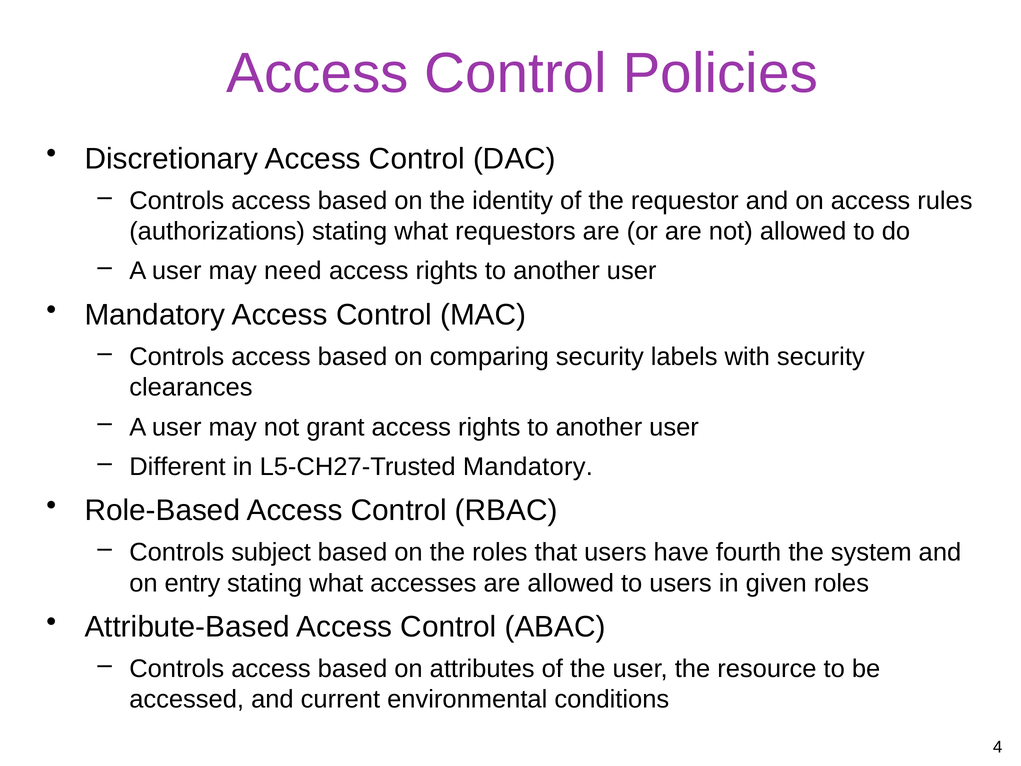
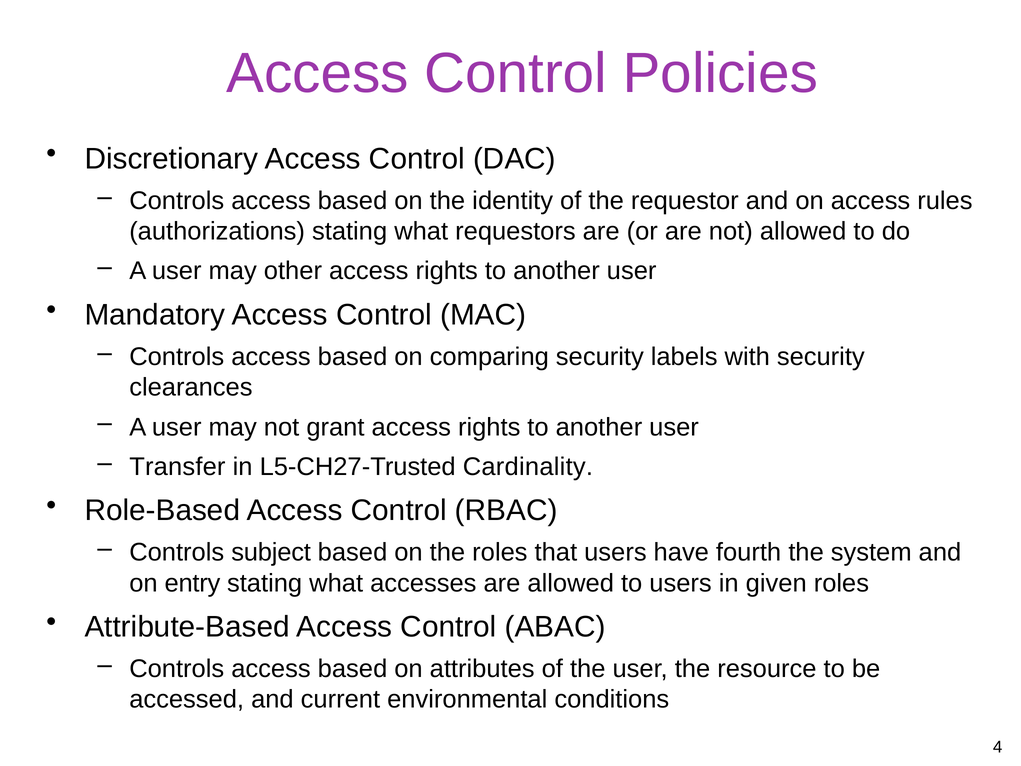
need: need -> other
Different: Different -> Transfer
L5-CH27-Trusted Mandatory: Mandatory -> Cardinality
